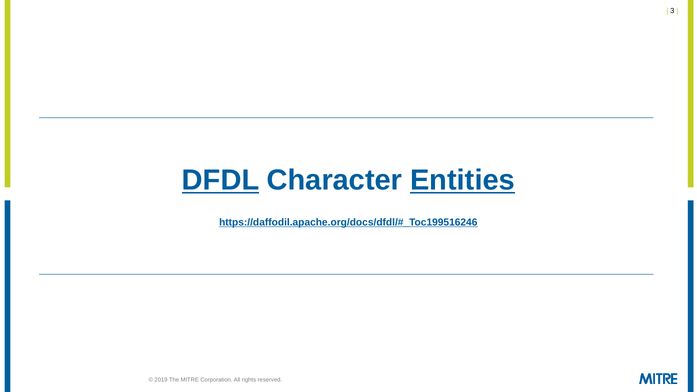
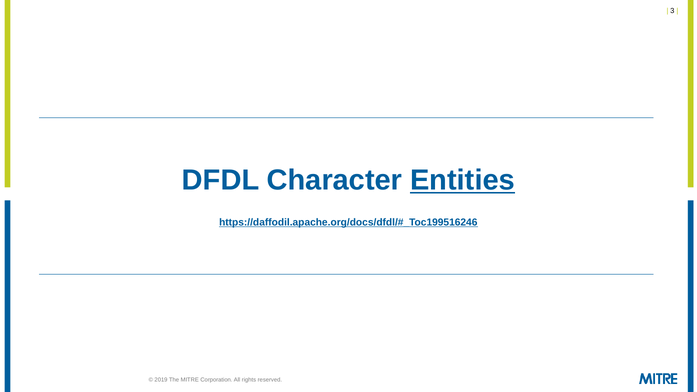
DFDL underline: present -> none
